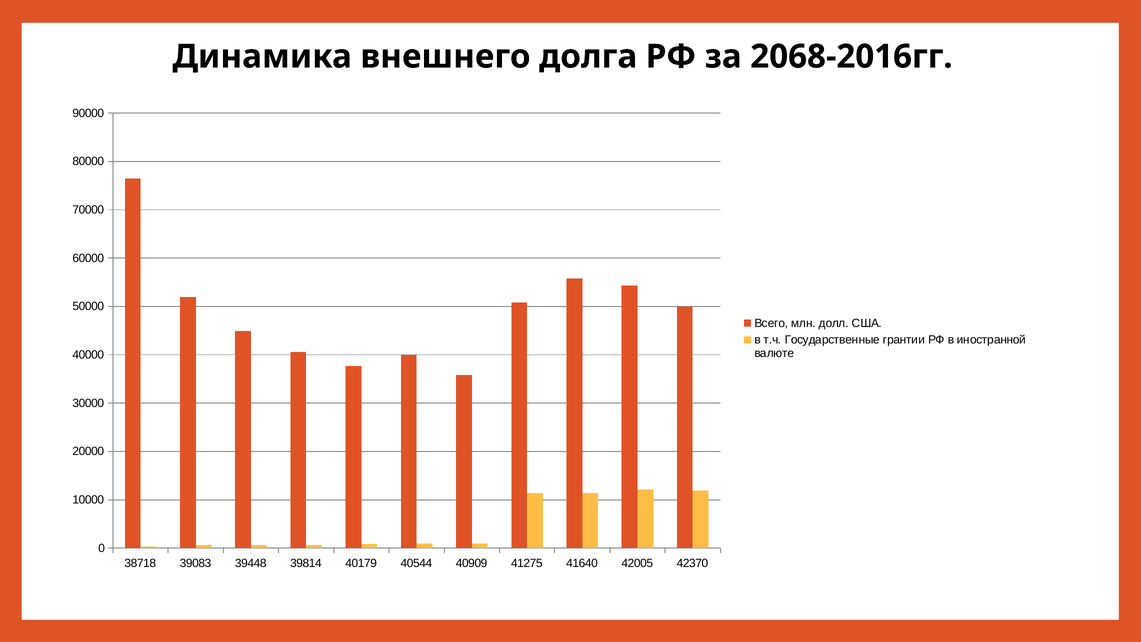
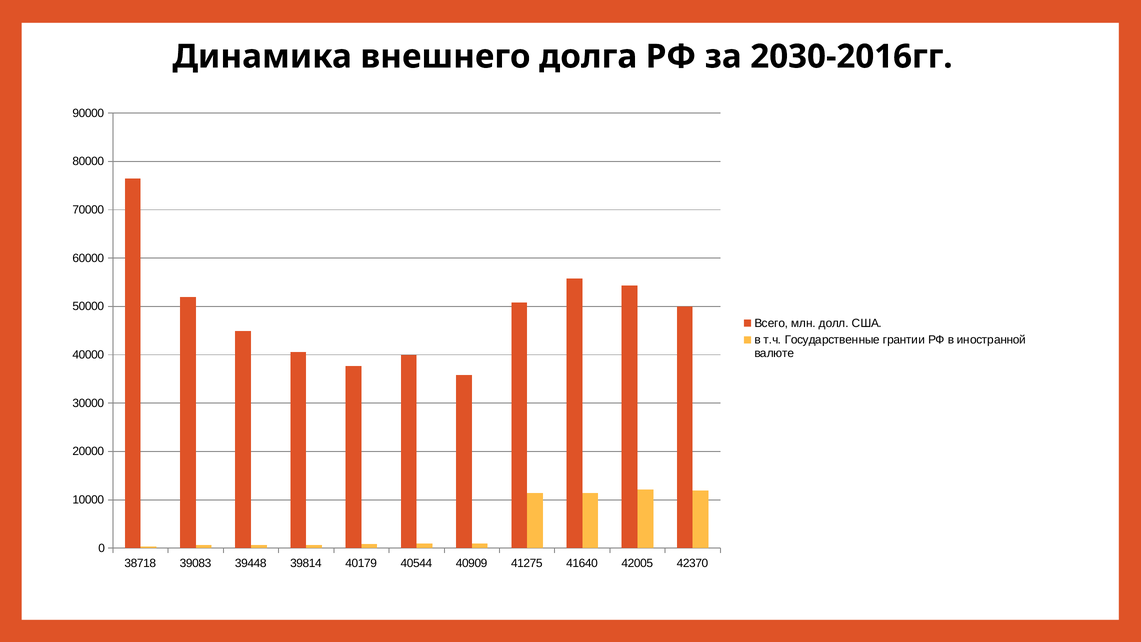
2068-2016гг: 2068-2016гг -> 2030-2016гг
